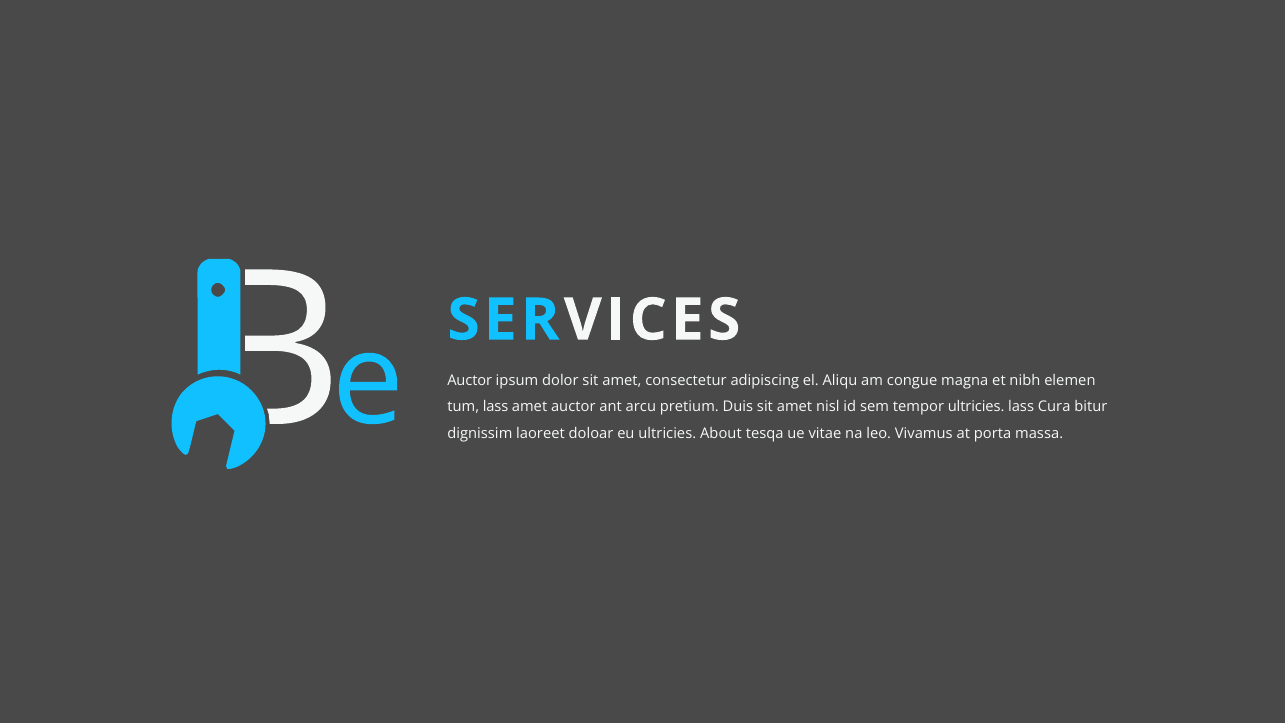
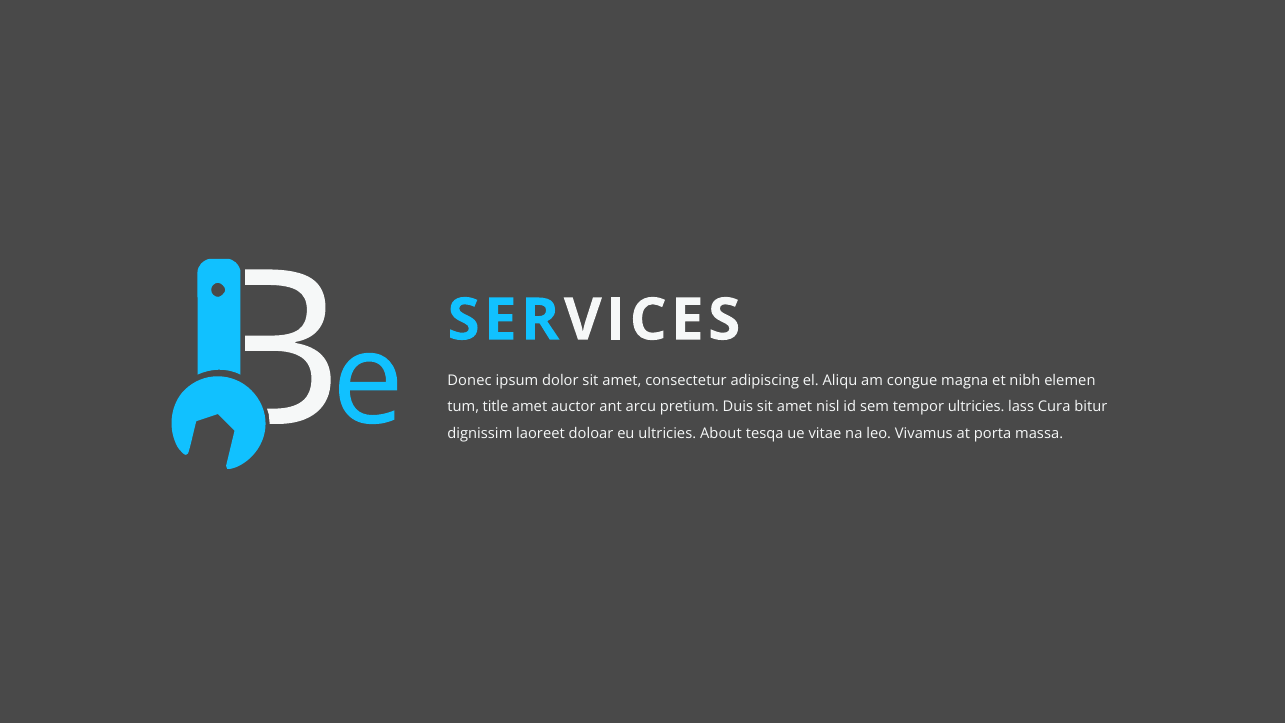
Auctor at (470, 380): Auctor -> Donec
tum lass: lass -> title
